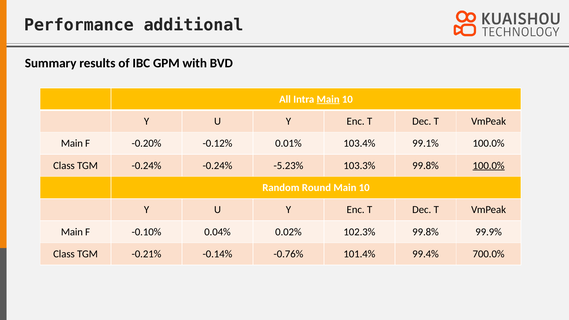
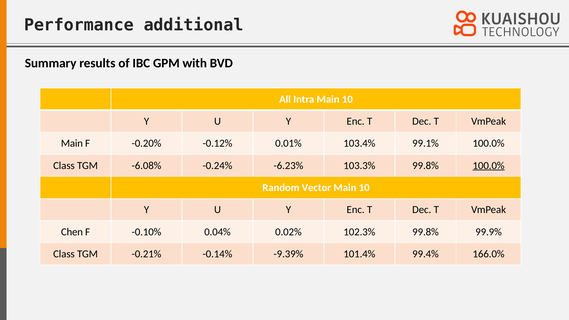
Main at (328, 99) underline: present -> none
TGM -0.24%: -0.24% -> -6.08%
-5.23%: -5.23% -> -6.23%
Round: Round -> Vector
Main at (72, 232): Main -> Chen
-0.76%: -0.76% -> -9.39%
700.0%: 700.0% -> 166.0%
